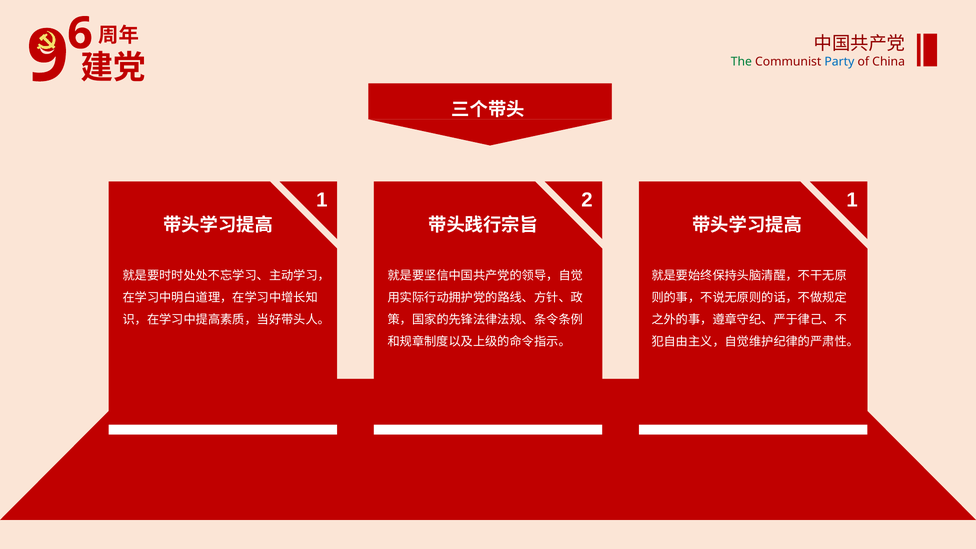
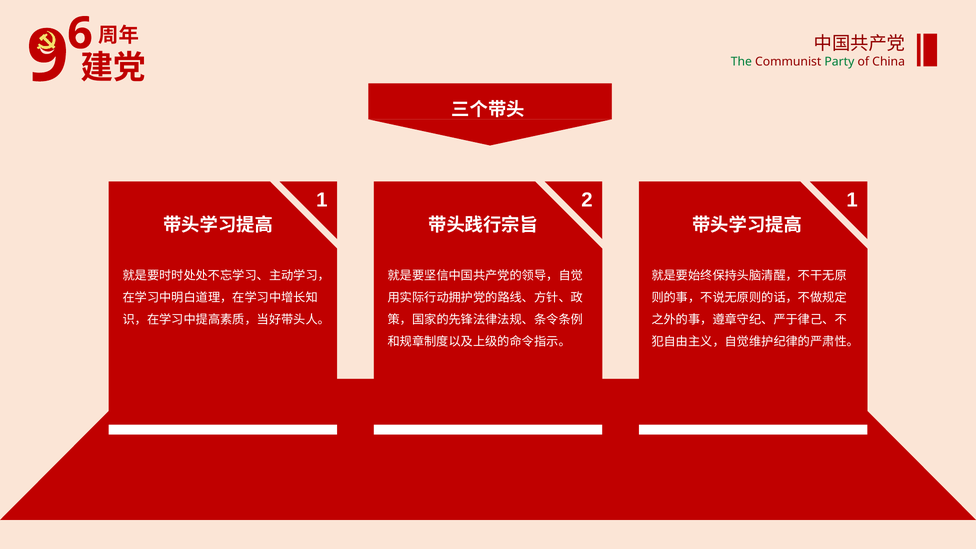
Party colour: blue -> green
